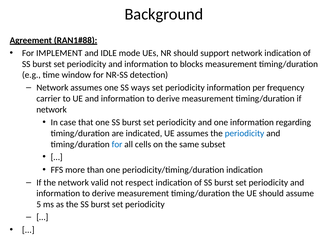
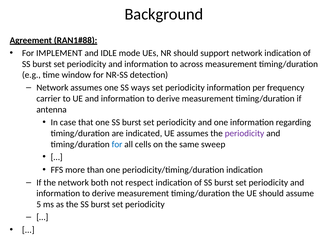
blocks: blocks -> across
network at (52, 110): network -> antenna
periodicity at (245, 133) colour: blue -> purple
subset: subset -> sweep
valid: valid -> both
